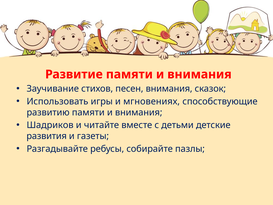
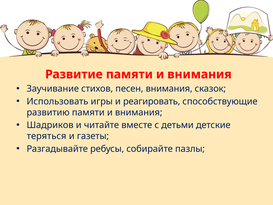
мгновениях: мгновениях -> реагировать
развития: развития -> теряться
